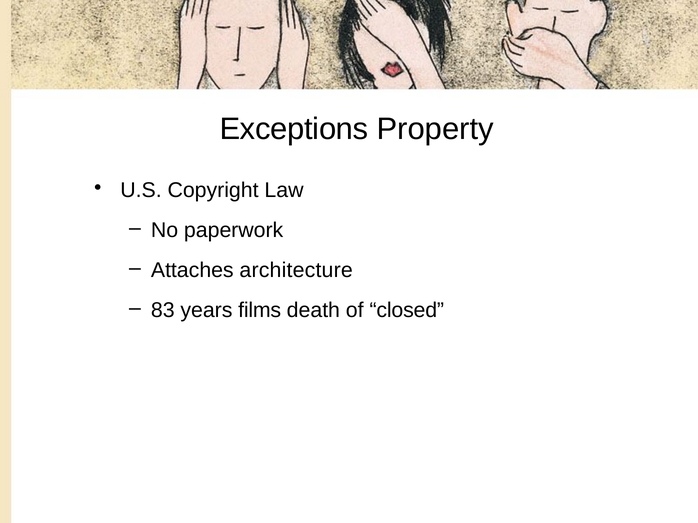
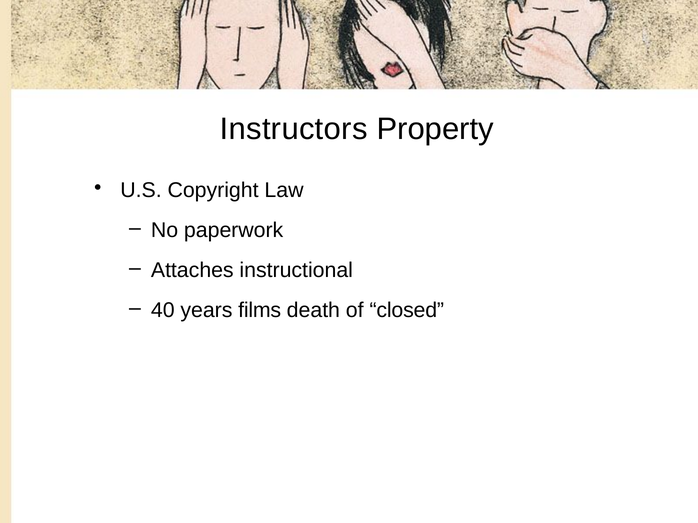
Exceptions: Exceptions -> Instructors
architecture: architecture -> instructional
83: 83 -> 40
